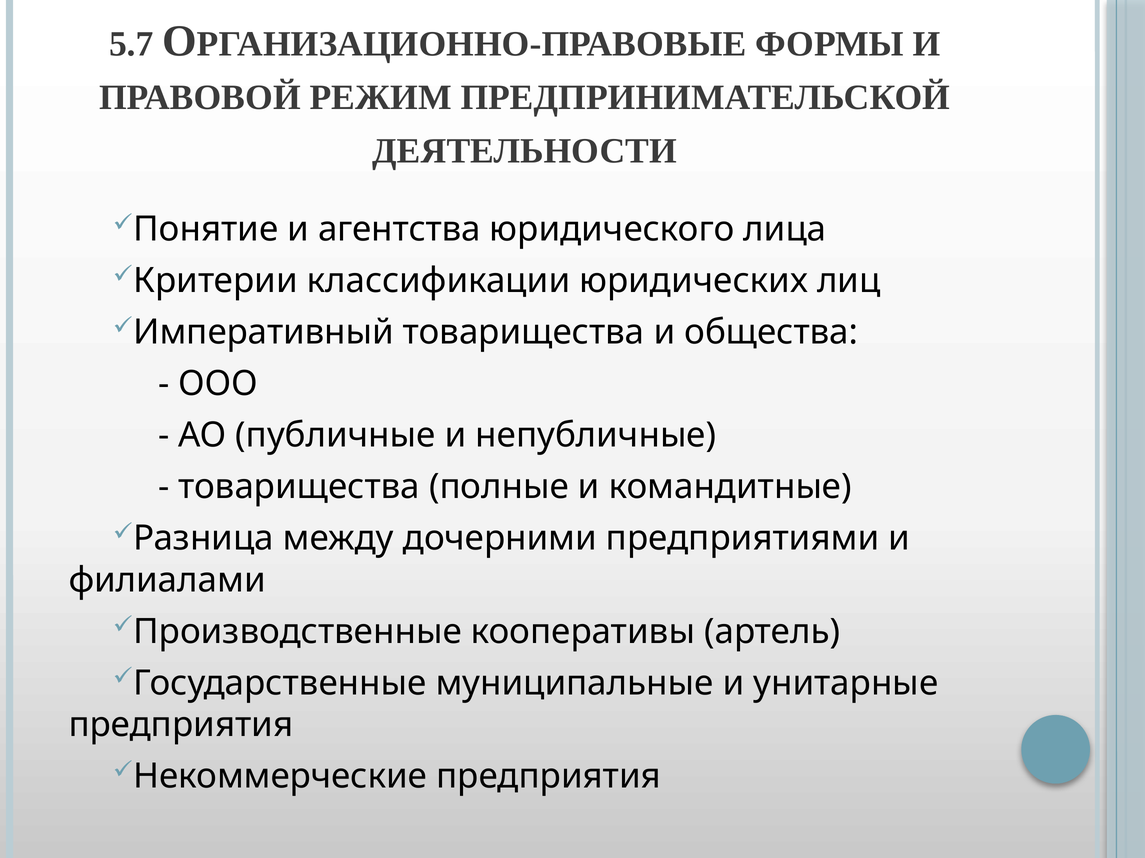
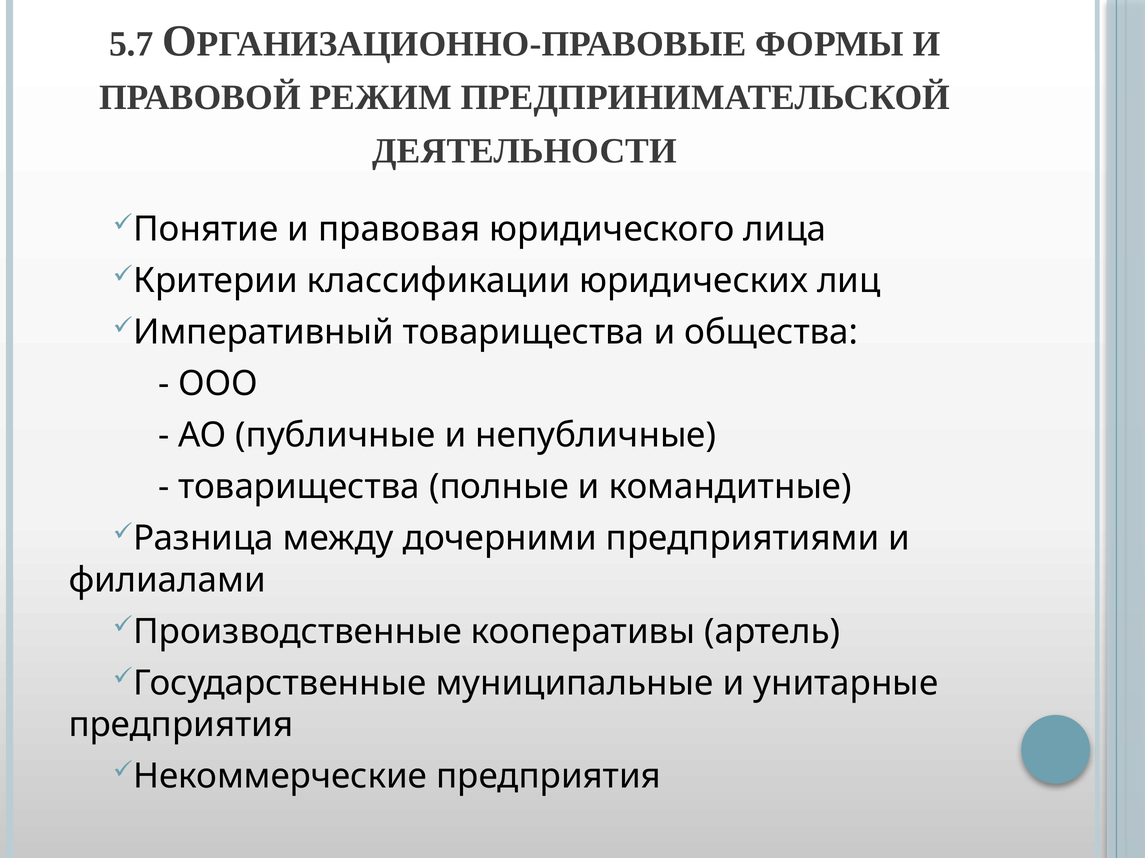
агентства: агентства -> правовая
